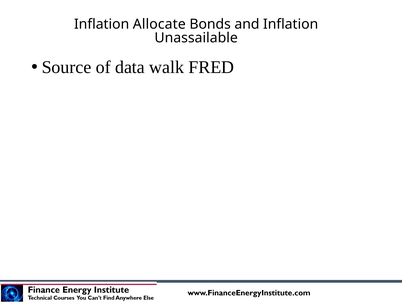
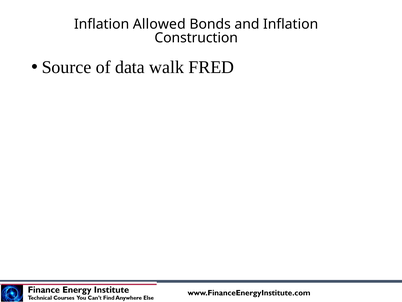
Allocate: Allocate -> Allowed
Unassailable: Unassailable -> Construction
